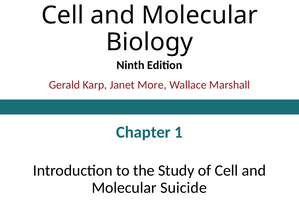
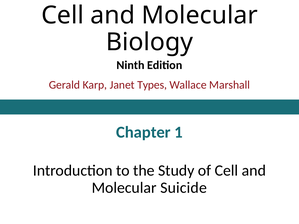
More: More -> Types
